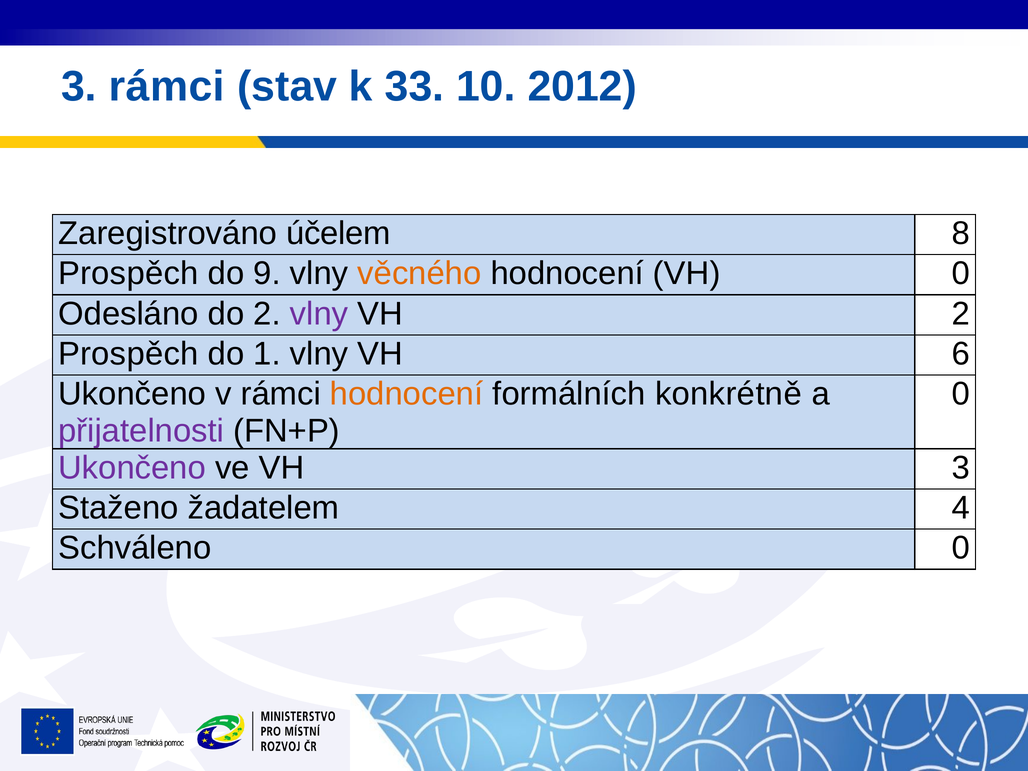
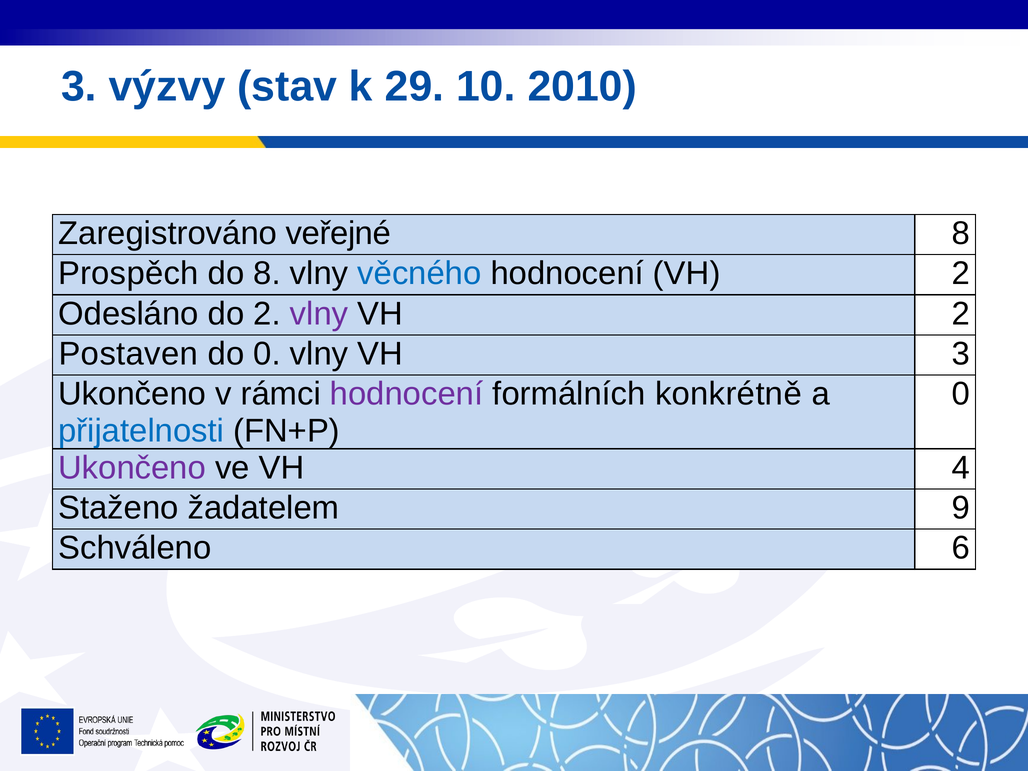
3 rámci: rámci -> výzvy
33: 33 -> 29
2012: 2012 -> 2010
účelem: účelem -> veřejné
do 9: 9 -> 8
věcného colour: orange -> blue
hodnocení VH 0: 0 -> 2
Prospěch at (128, 354): Prospěch -> Postaven
do 1: 1 -> 0
VH 6: 6 -> 3
hodnocení at (407, 394) colour: orange -> purple
přijatelnosti colour: purple -> blue
VH 3: 3 -> 4
4: 4 -> 9
Schváleno 0: 0 -> 6
